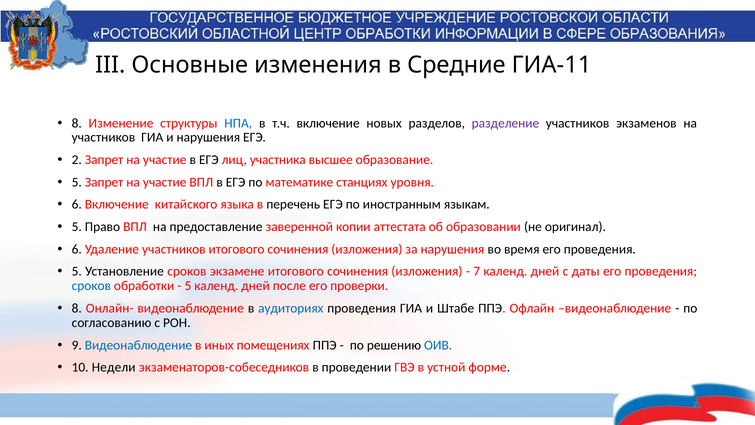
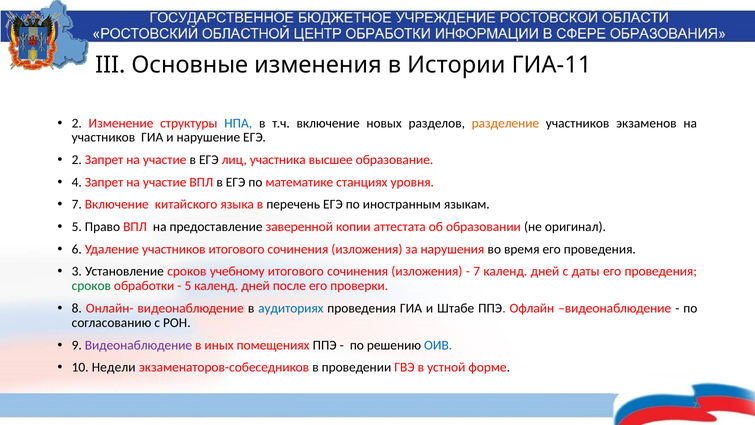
Средние: Средние -> Истории
8 at (77, 123): 8 -> 2
разделение colour: purple -> orange
и нарушения: нарушения -> нарушение
5 at (77, 182): 5 -> 4
6 at (77, 204): 6 -> 7
5 at (77, 271): 5 -> 3
экзамене: экзамене -> учебному
сроков at (91, 286) colour: blue -> green
Видеонаблюдение at (138, 345) colour: blue -> purple
